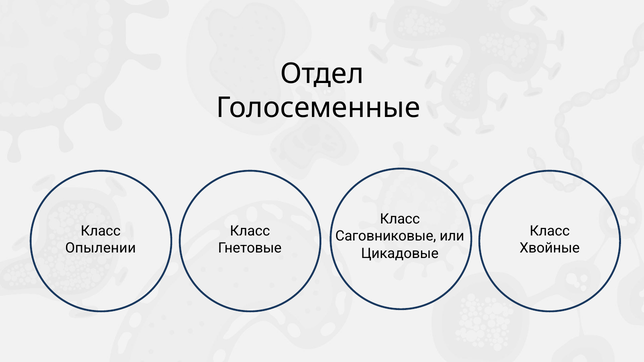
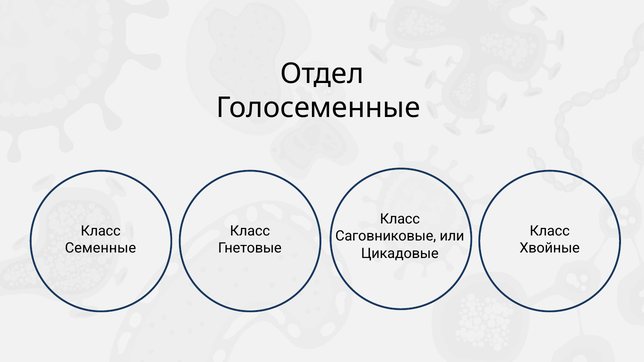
Опылении: Опылении -> Семенные
